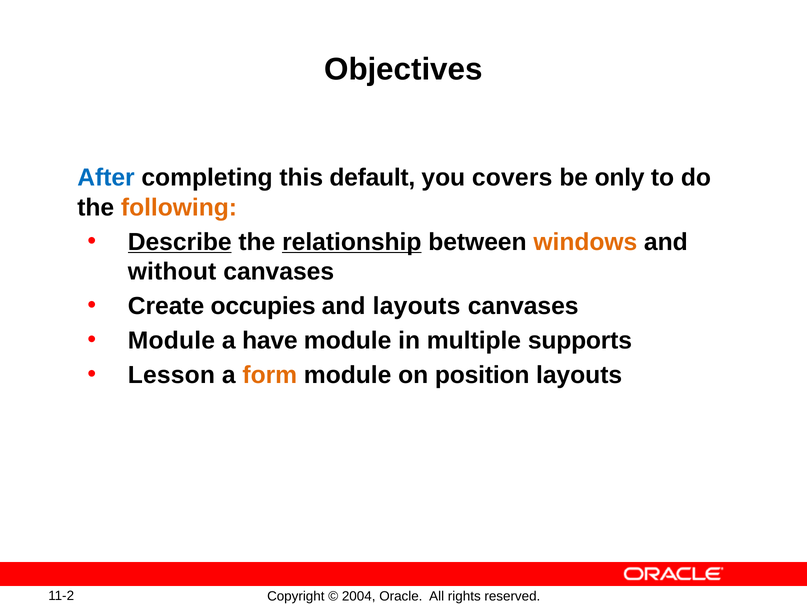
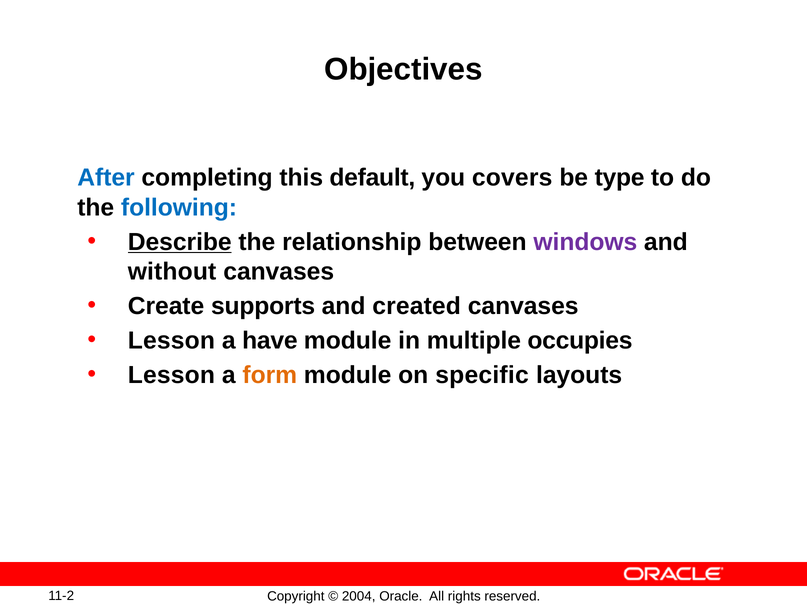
only: only -> type
following colour: orange -> blue
relationship underline: present -> none
windows colour: orange -> purple
occupies: occupies -> supports
and layouts: layouts -> created
Module at (171, 341): Module -> Lesson
supports: supports -> occupies
position: position -> specific
